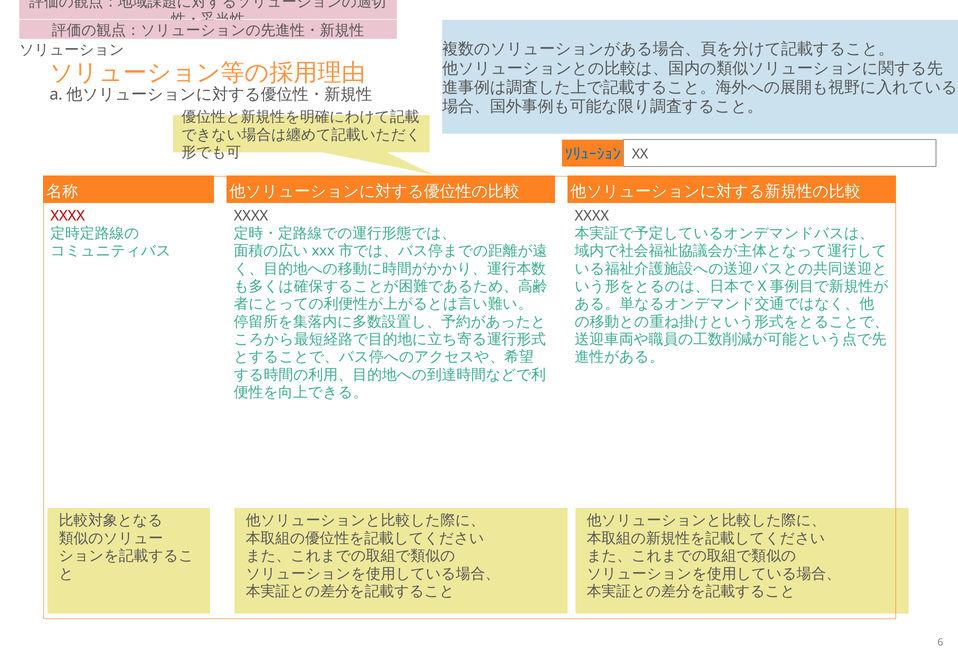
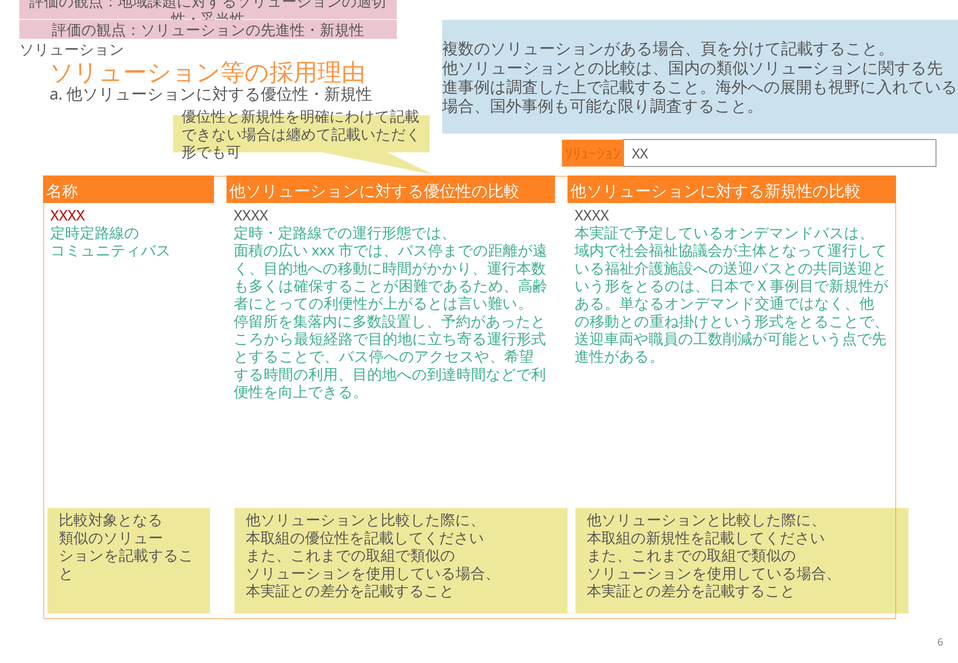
ｿﾘｭｰｼｮﾝ colour: blue -> orange
